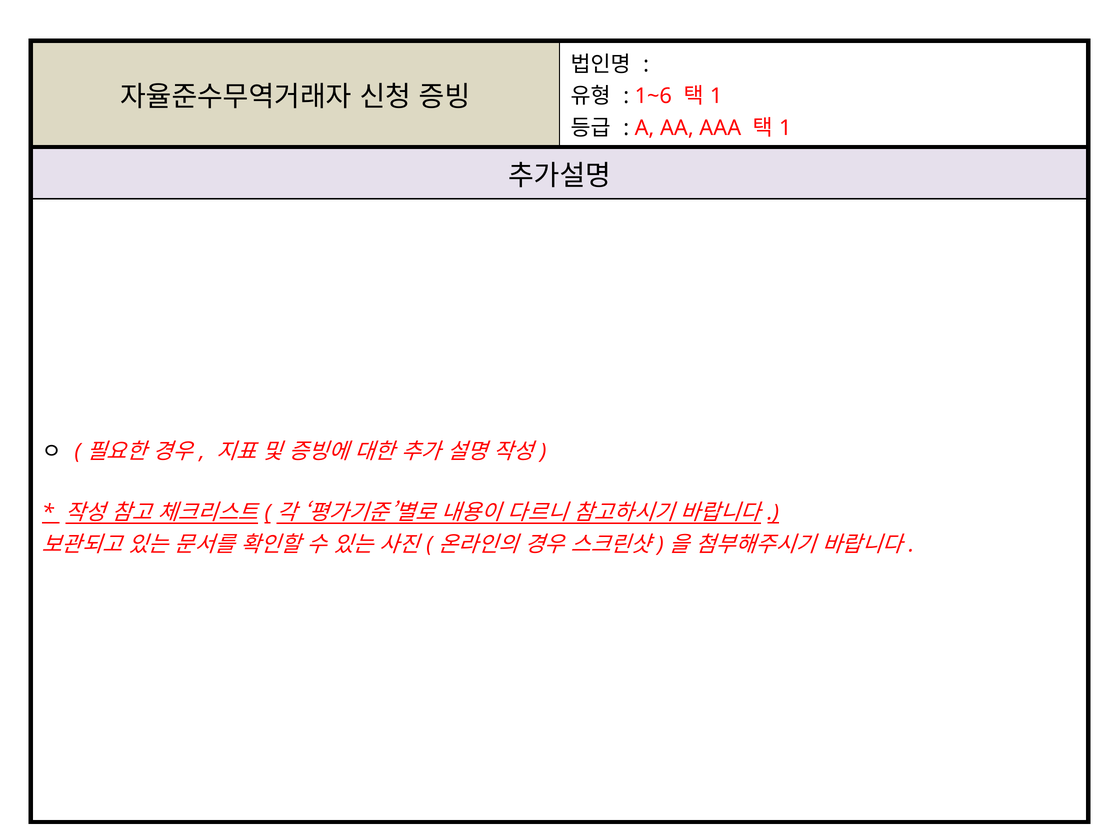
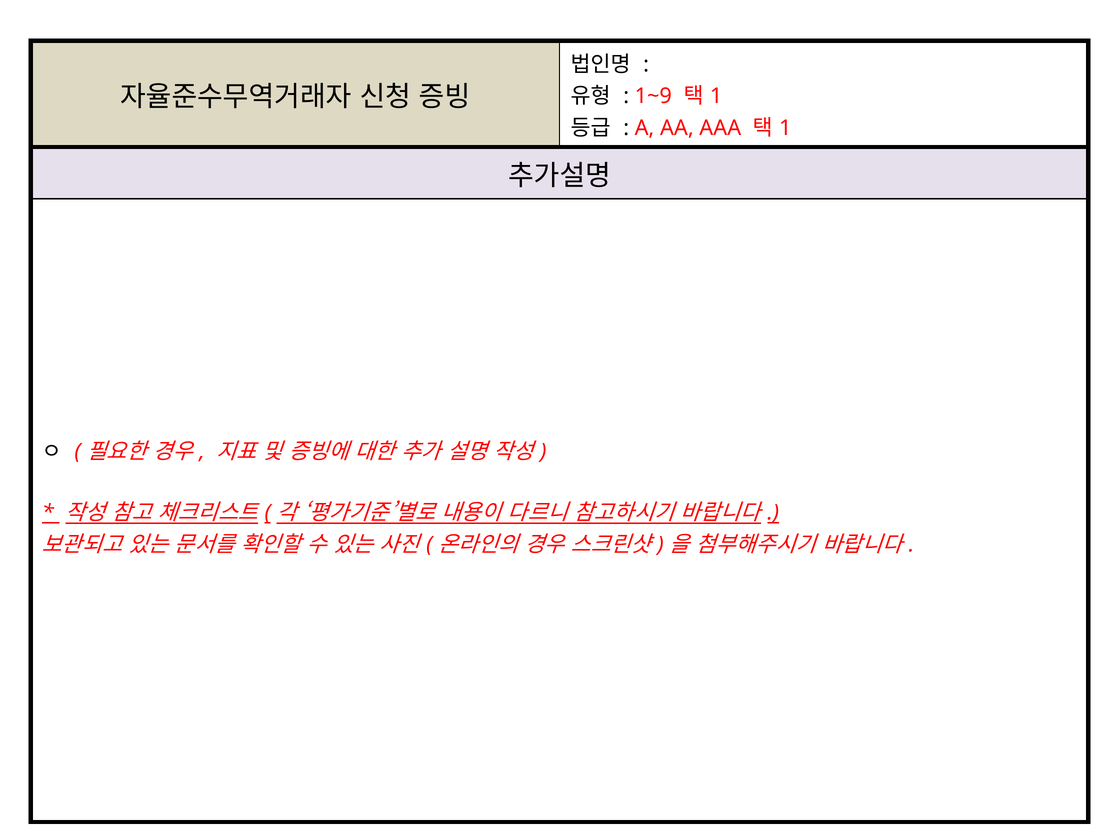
1~6: 1~6 -> 1~9
